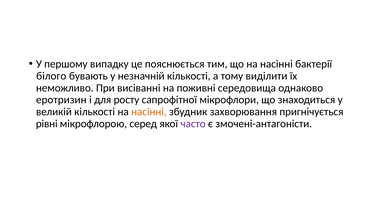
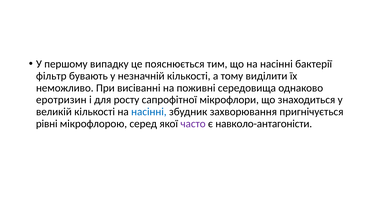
білого: білого -> фільтр
насінні at (149, 112) colour: orange -> blue
змочені-антагоністи: змочені-антагоністи -> навколо-антагоністи
